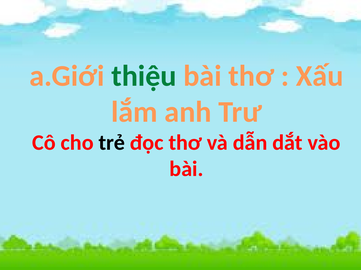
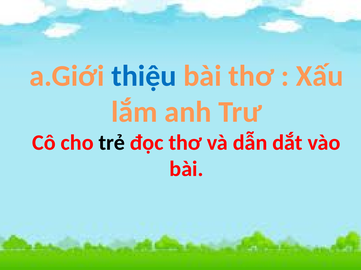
thiệu colour: green -> blue
